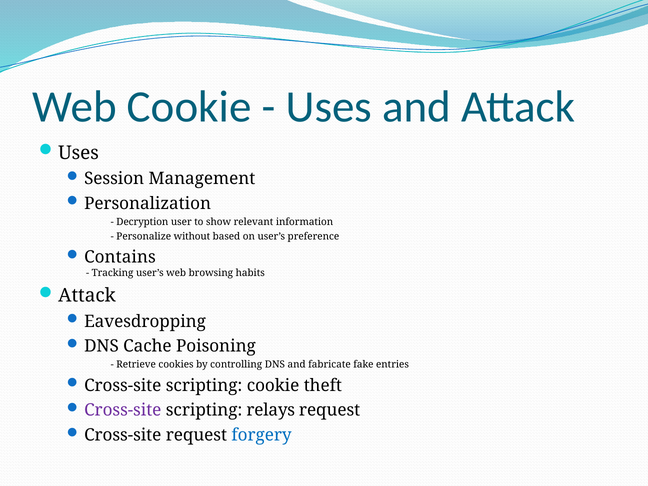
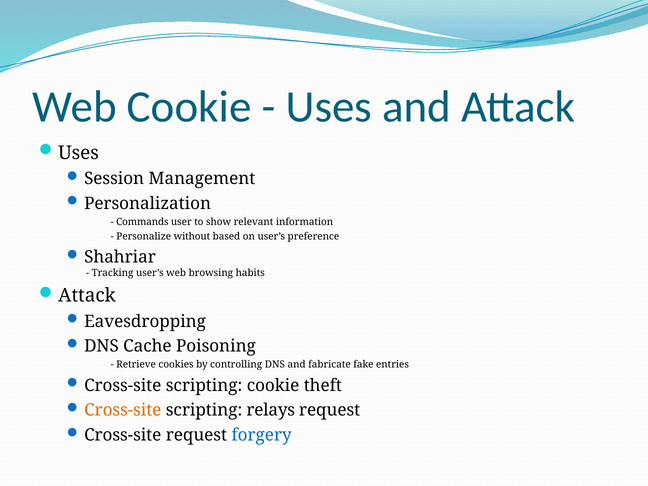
Decryption: Decryption -> Commands
Contains: Contains -> Shahriar
Cross-site at (123, 410) colour: purple -> orange
